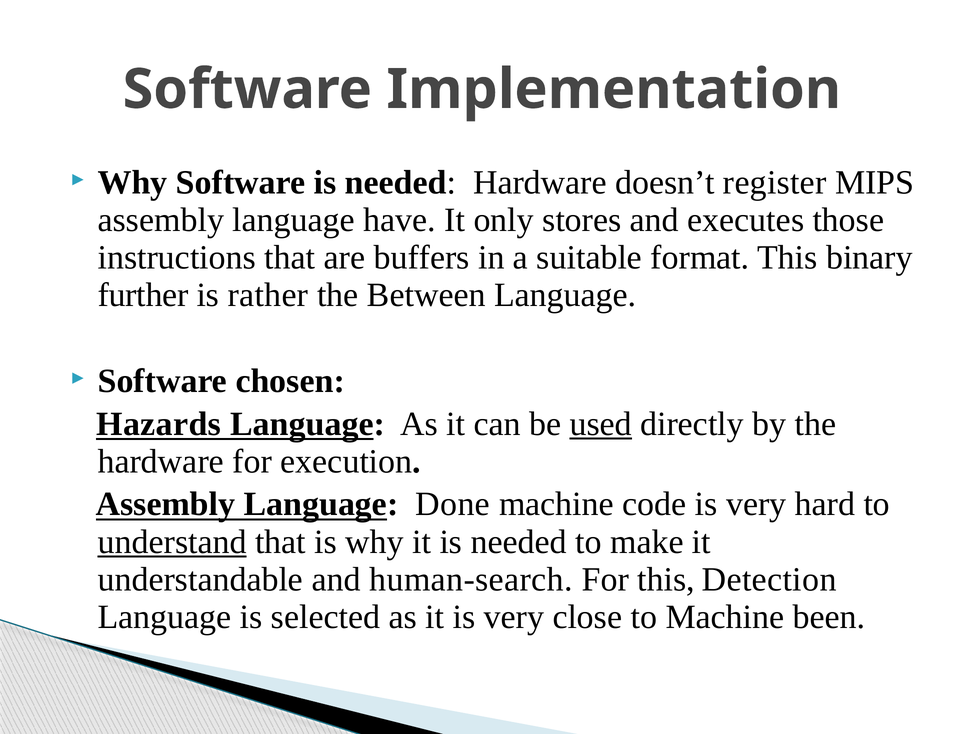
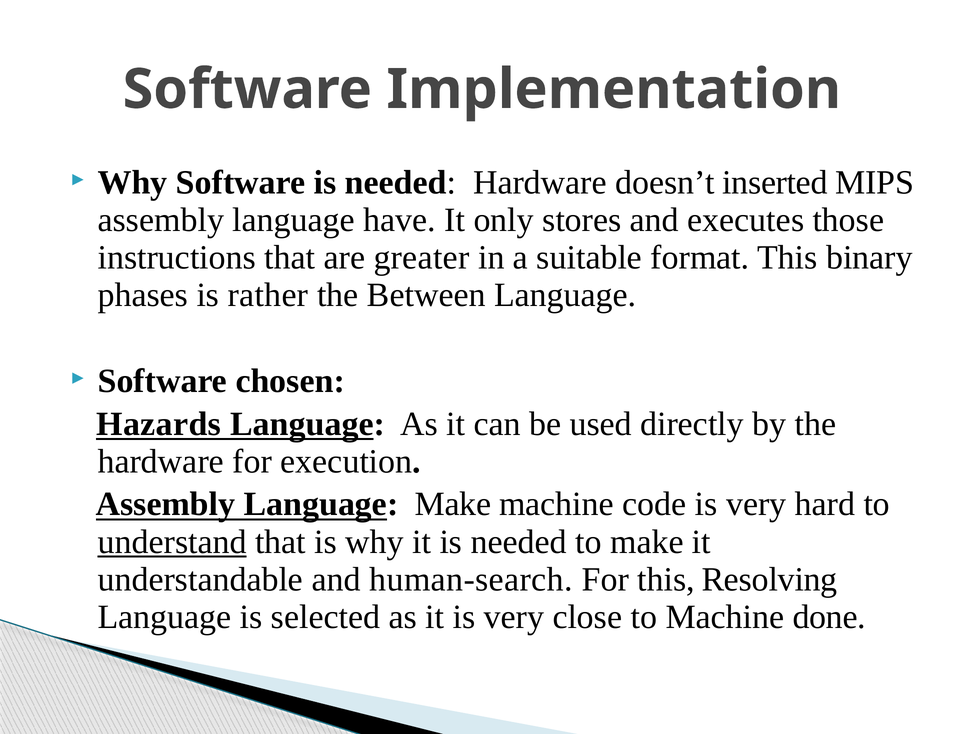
register: register -> inserted
buffers: buffers -> greater
further: further -> phases
used underline: present -> none
Language Done: Done -> Make
Detection: Detection -> Resolving
been: been -> done
